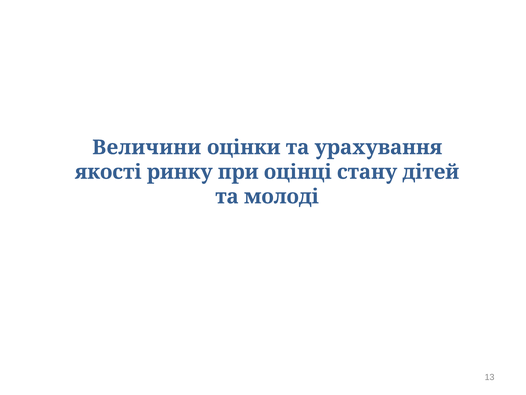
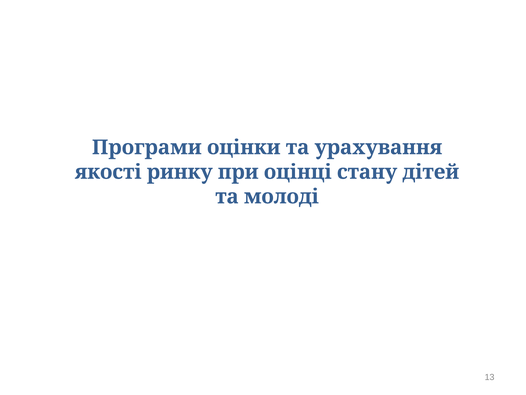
Величини: Величини -> Програми
